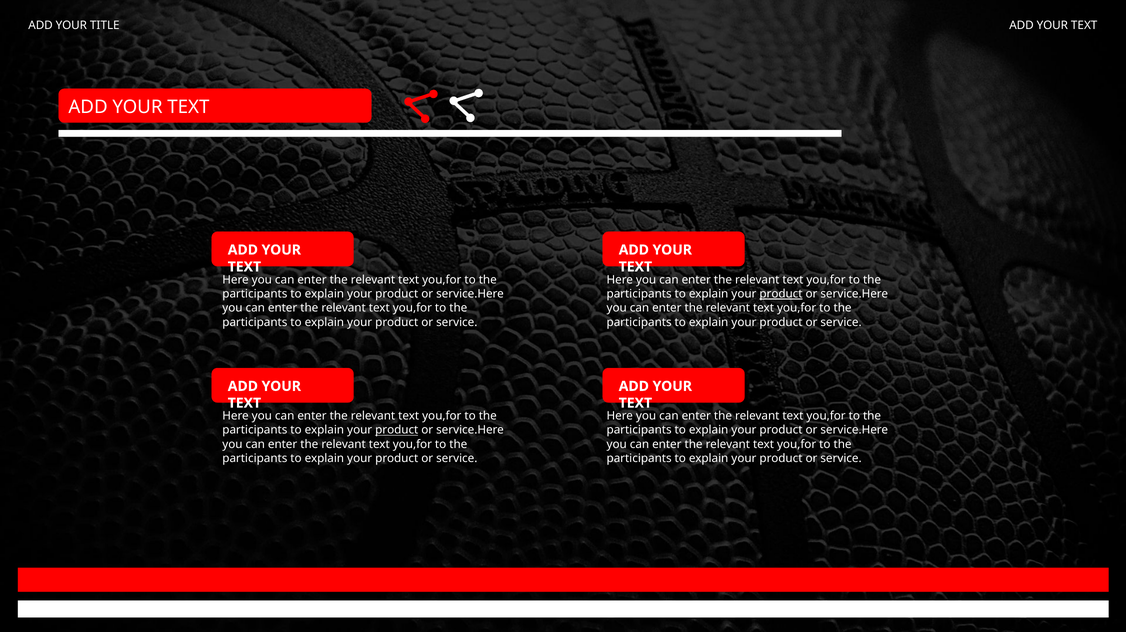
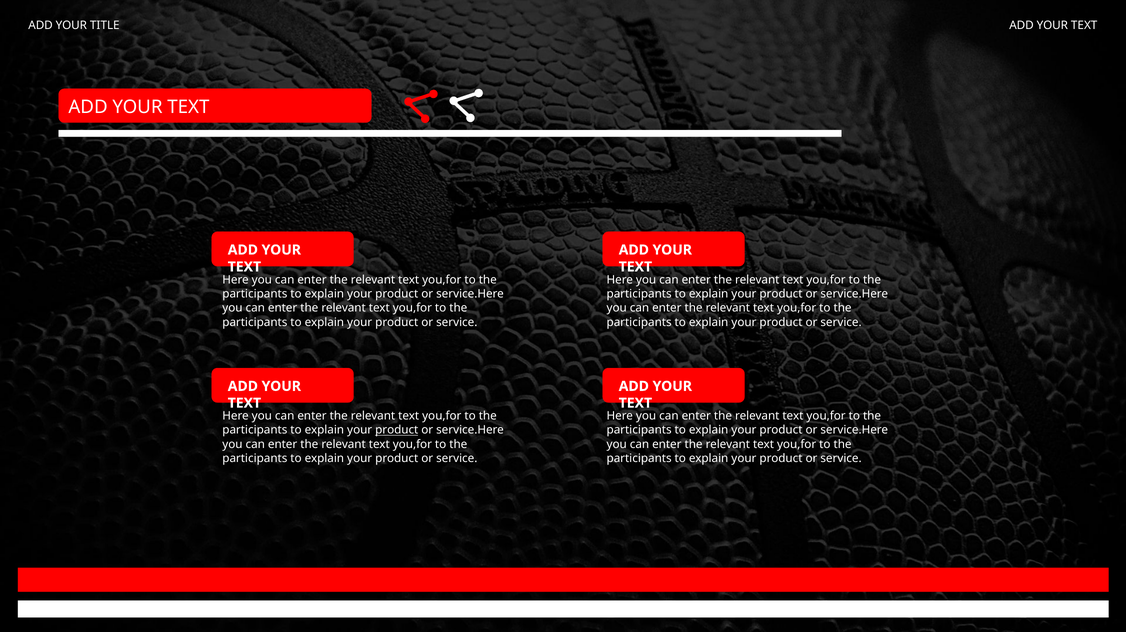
product at (781, 294) underline: present -> none
